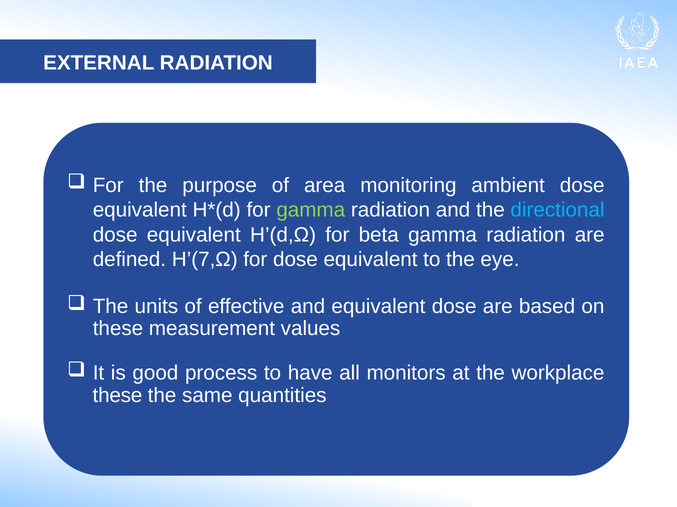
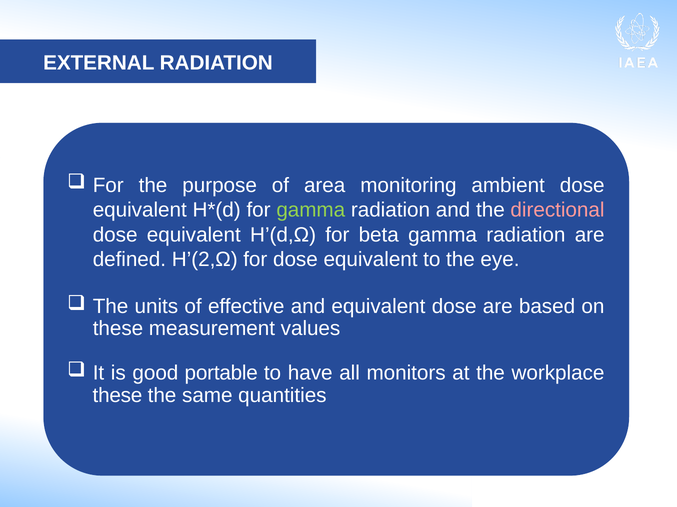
directional colour: light blue -> pink
H’(7,Ω: H’(7,Ω -> H’(2,Ω
process: process -> portable
